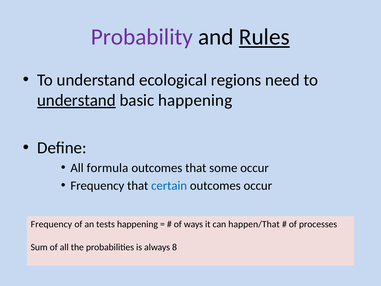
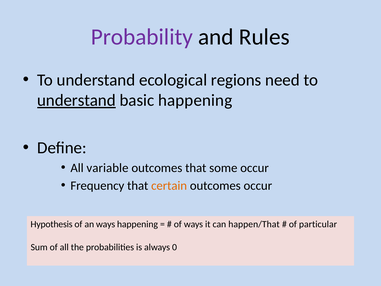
Rules underline: present -> none
formula: formula -> variable
certain colour: blue -> orange
Frequency at (51, 224): Frequency -> Hypothesis
an tests: tests -> ways
processes: processes -> particular
8: 8 -> 0
